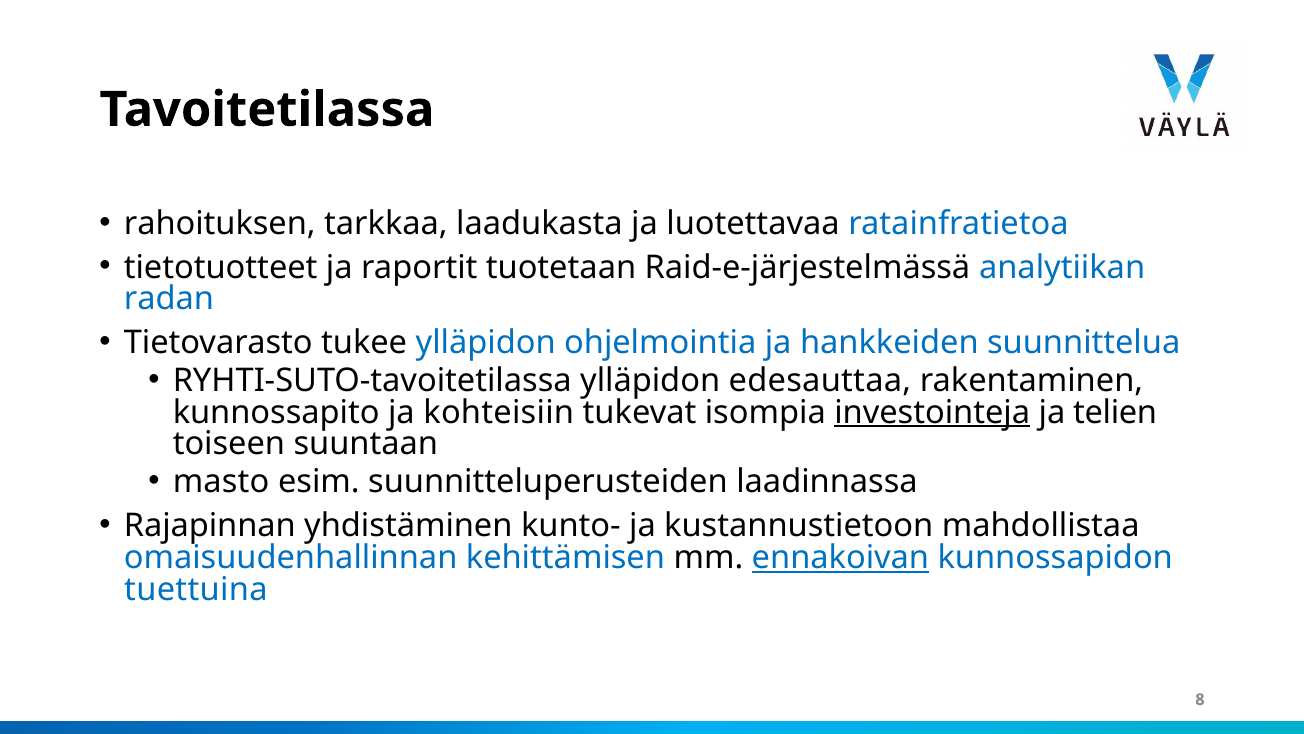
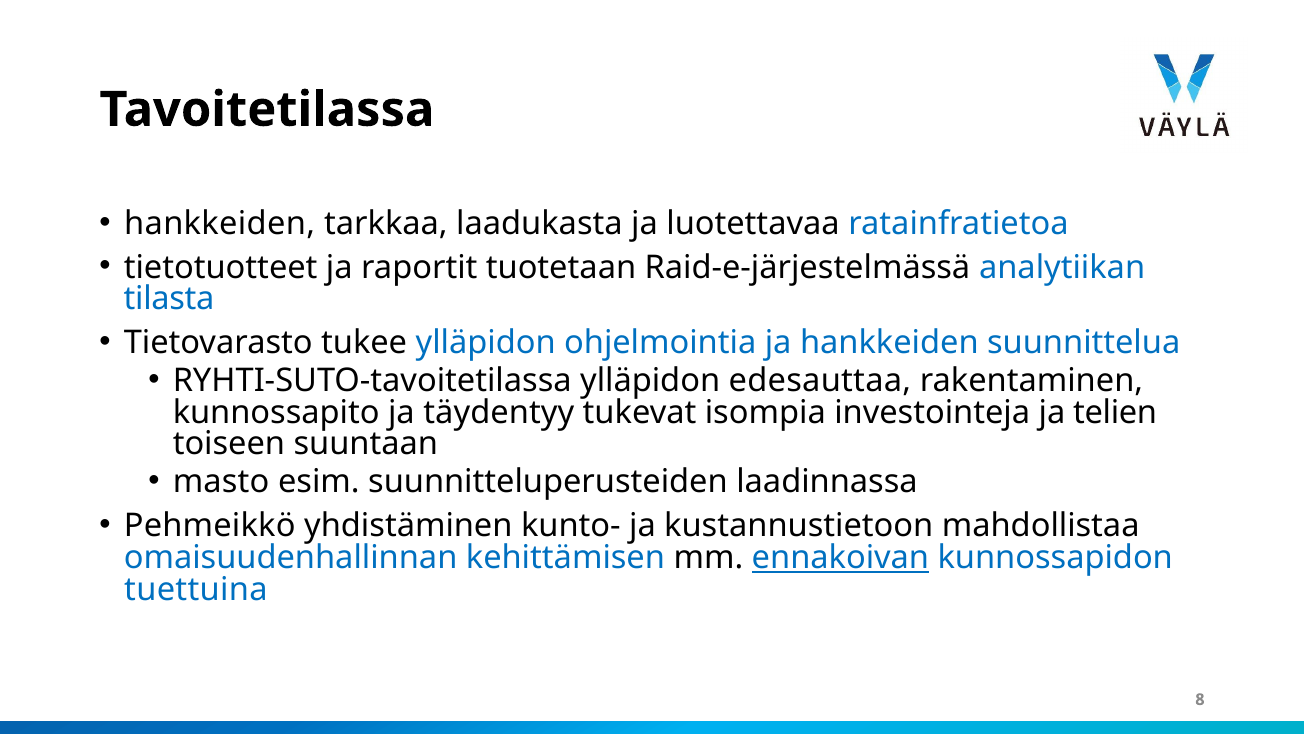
rahoituksen at (220, 223): rahoituksen -> hankkeiden
radan: radan -> tilasta
kohteisiin: kohteisiin -> täydentyy
investointeja underline: present -> none
Rajapinnan: Rajapinnan -> Pehmeikkö
